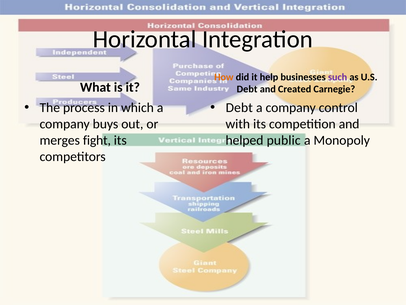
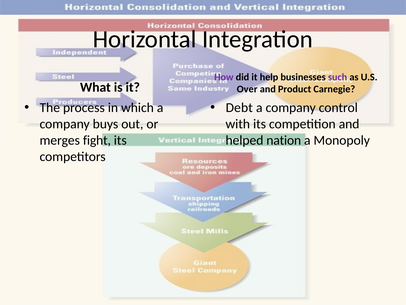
How colour: orange -> purple
Debt at (247, 89): Debt -> Over
Created: Created -> Product
public: public -> nation
